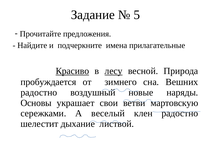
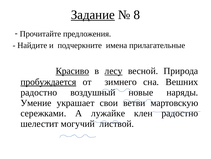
Задание underline: none -> present
5: 5 -> 8
пробуждается underline: none -> present
Основы: Основы -> Умение
веселый: веселый -> лужайке
дыхание: дыхание -> могучий
